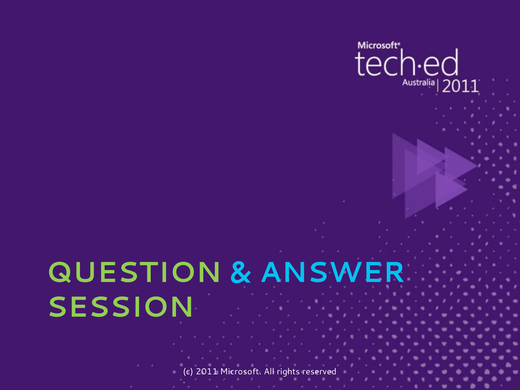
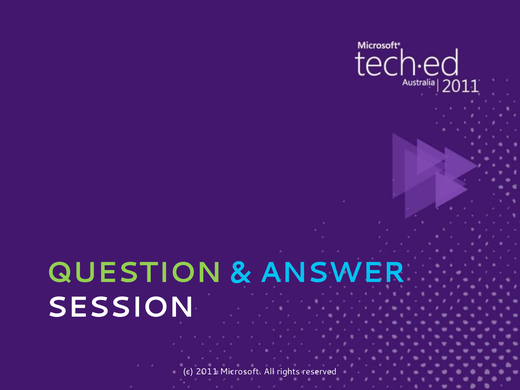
SESSION colour: light green -> white
